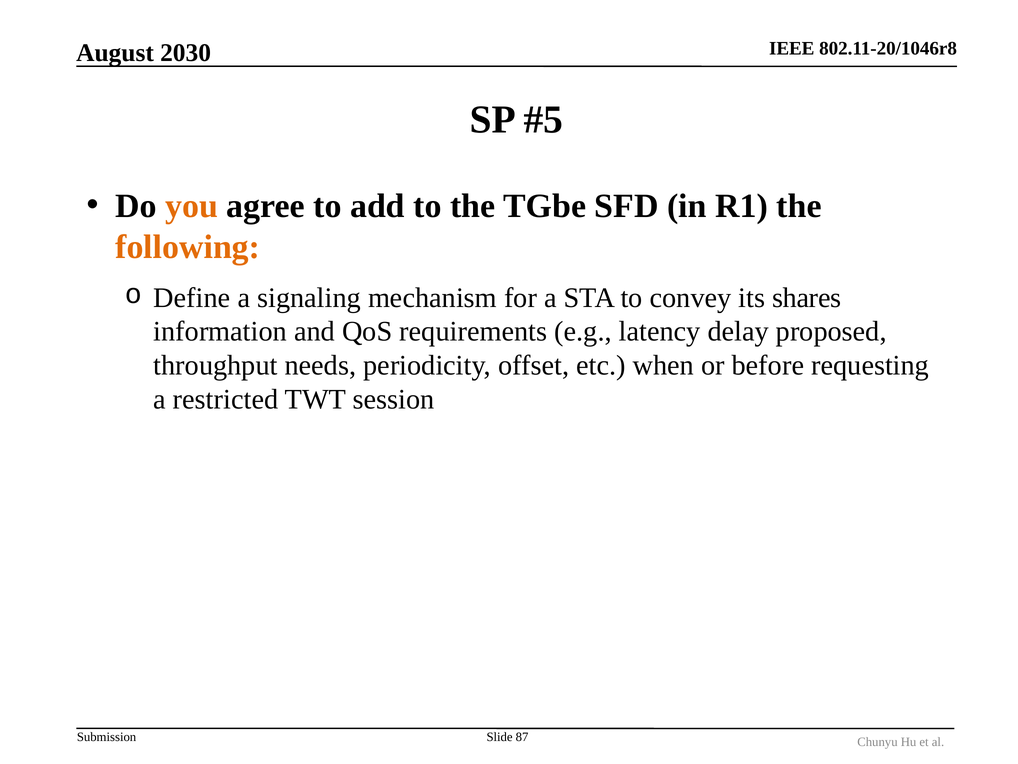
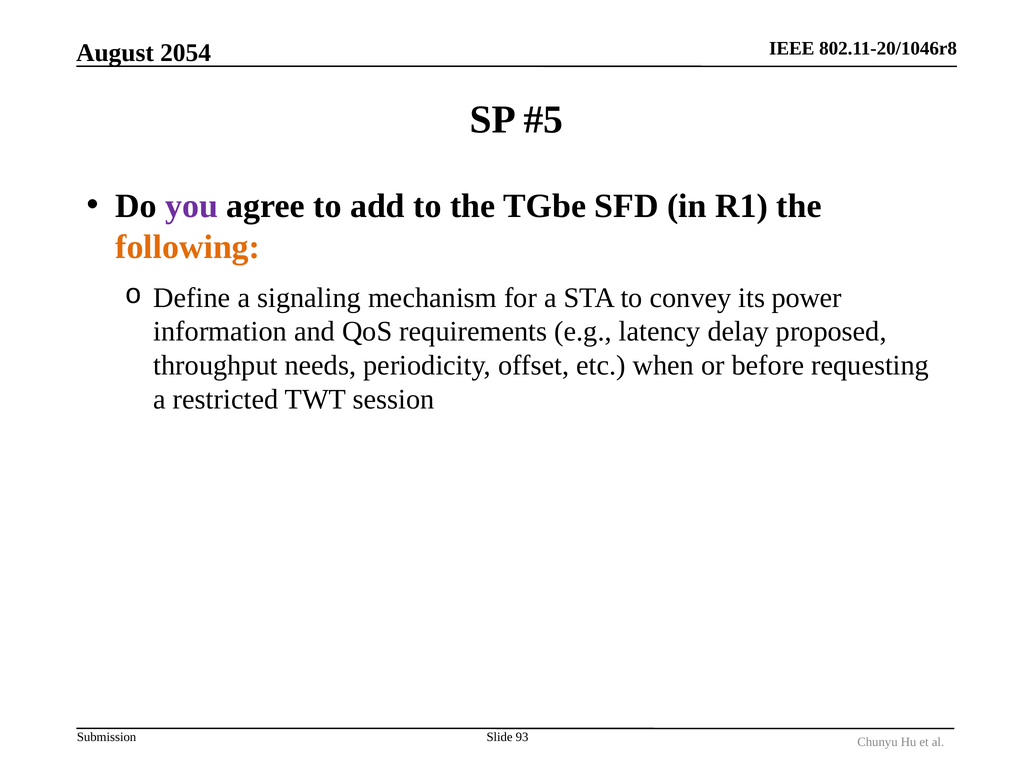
2030: 2030 -> 2054
you colour: orange -> purple
shares: shares -> power
87: 87 -> 93
